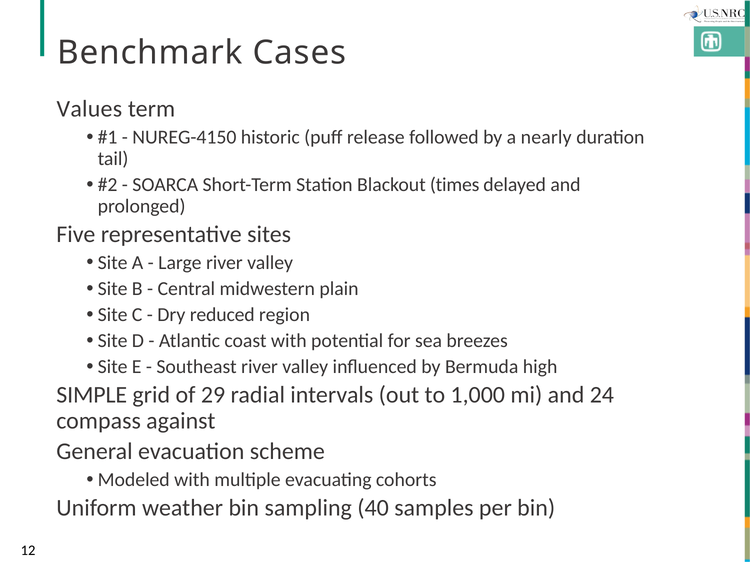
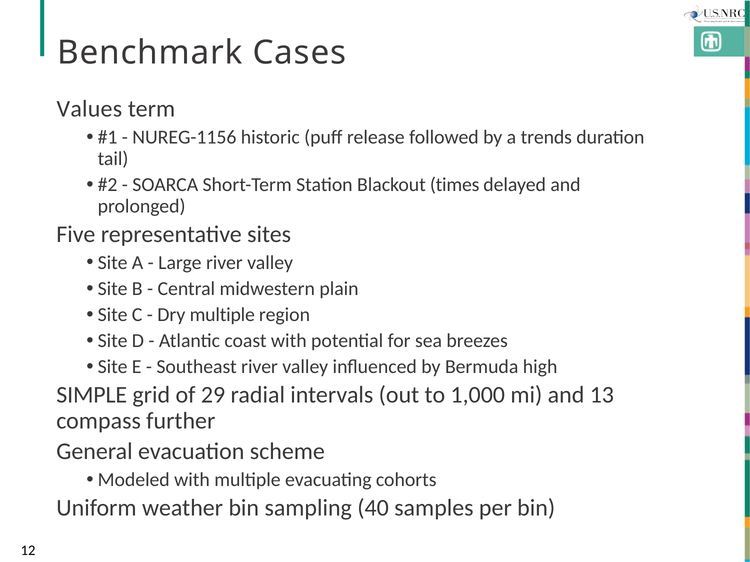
NUREG-4150: NUREG-4150 -> NUREG-1156
nearly: nearly -> trends
Dry reduced: reduced -> multiple
24: 24 -> 13
against: against -> further
